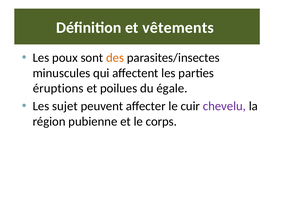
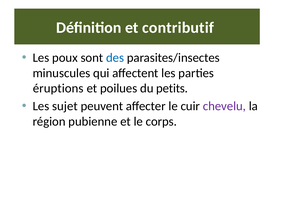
vêtements: vêtements -> contributif
des colour: orange -> blue
égale: égale -> petits
